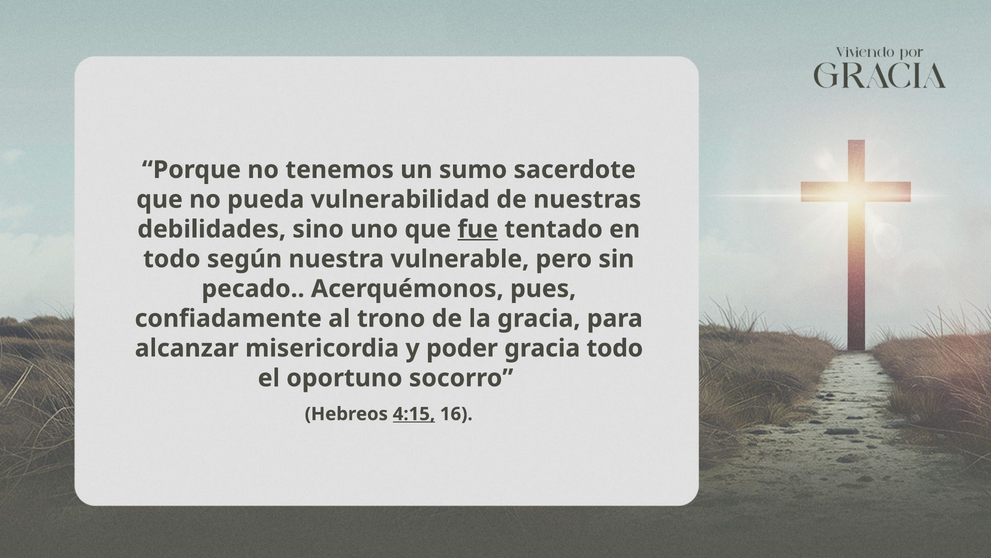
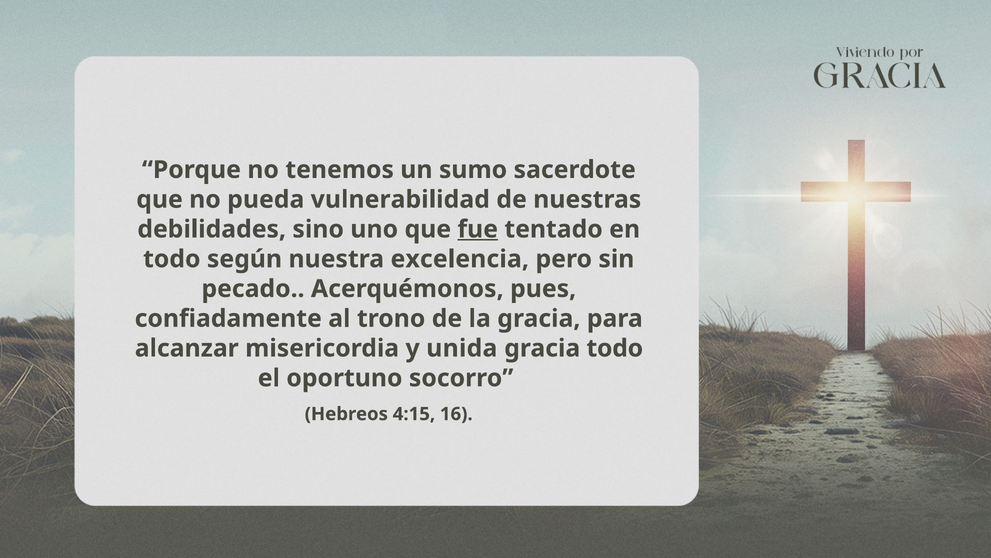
vulnerable: vulnerable -> excelencia
poder: poder -> unida
4:15 underline: present -> none
